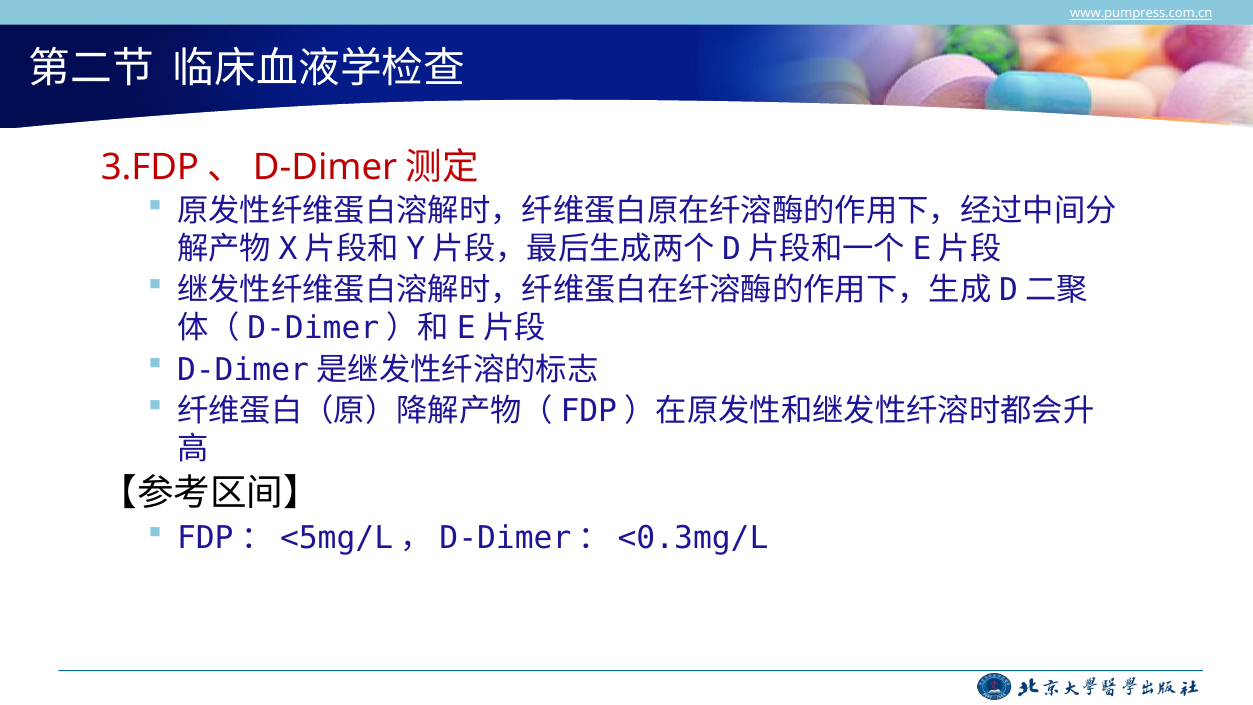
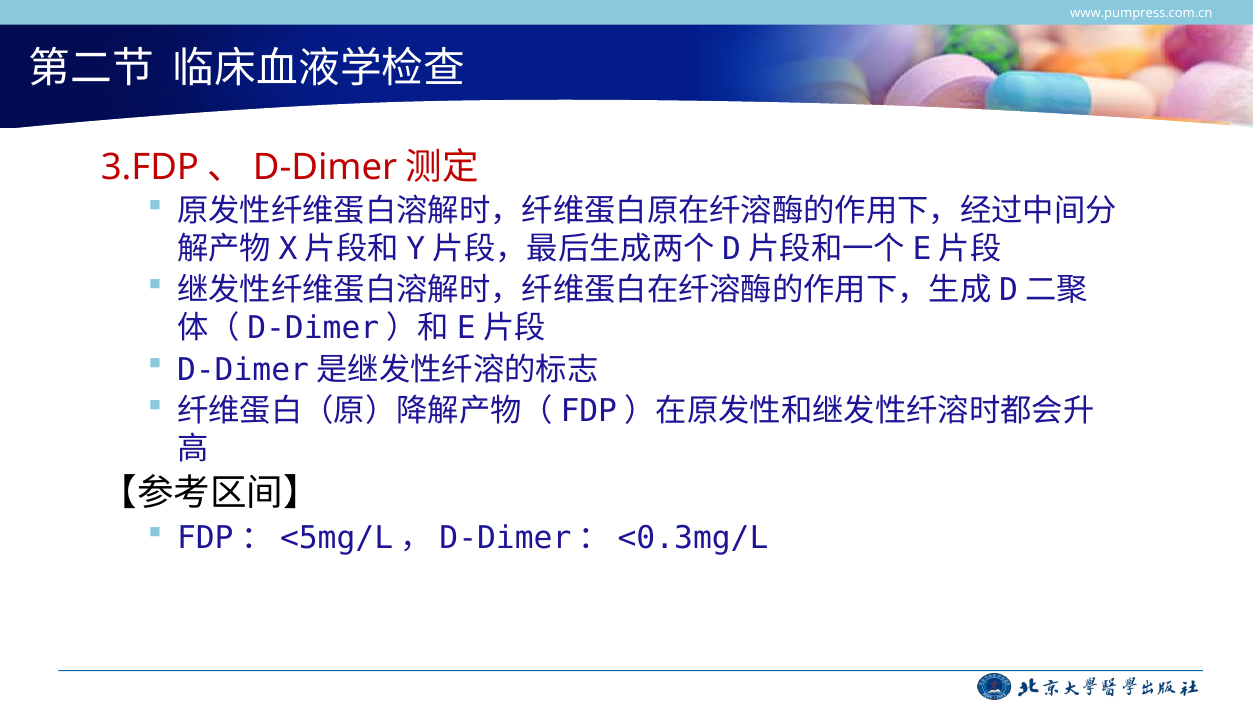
www.pumpress.com.cn underline: present -> none
